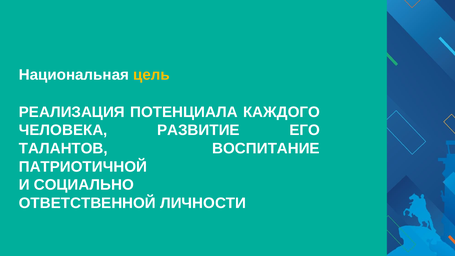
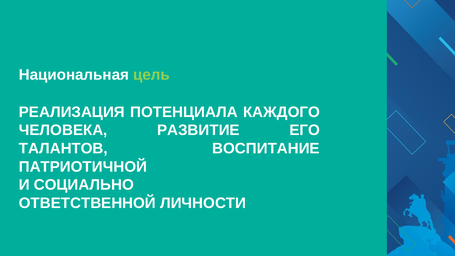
цель colour: yellow -> light green
